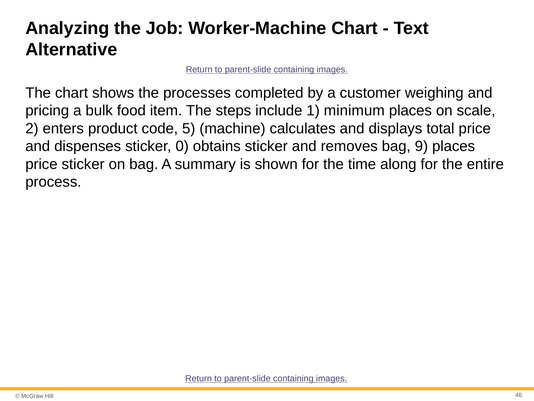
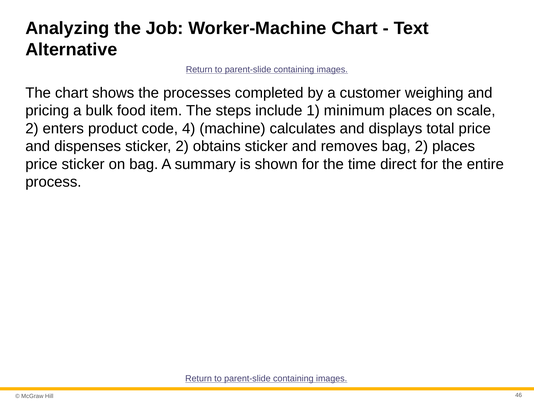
5: 5 -> 4
sticker 0: 0 -> 2
bag 9: 9 -> 2
along: along -> direct
